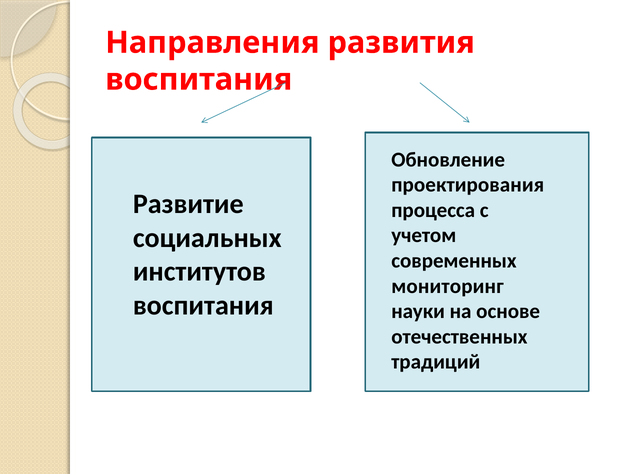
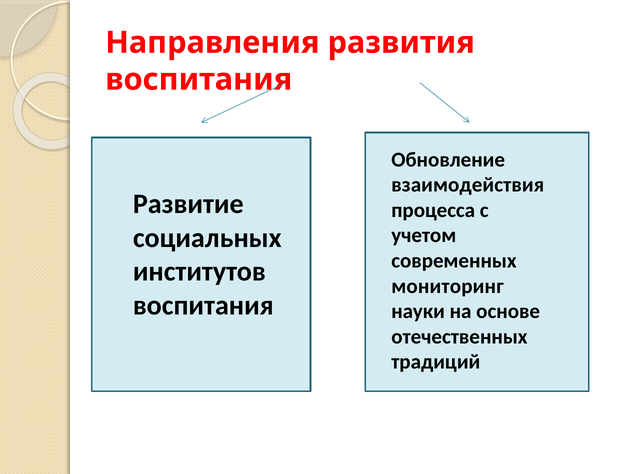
проектирования: проектирования -> взаимодействия
